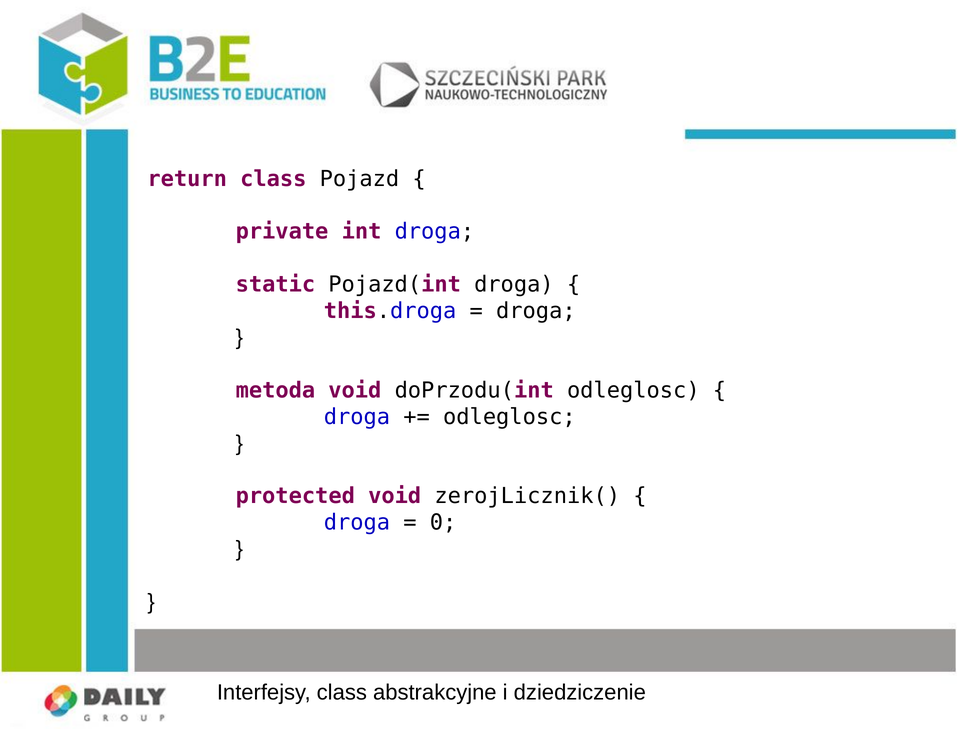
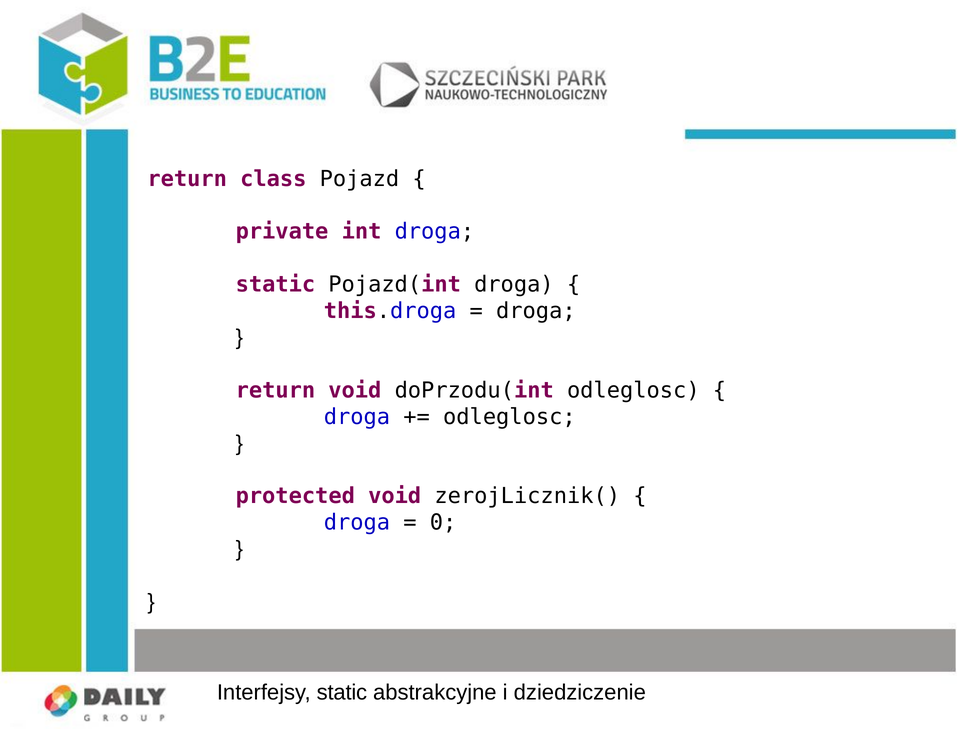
metoda at (275, 390): metoda -> return
Interfejsy class: class -> static
